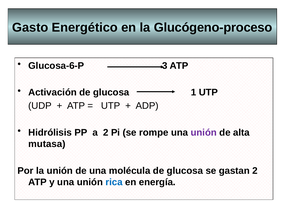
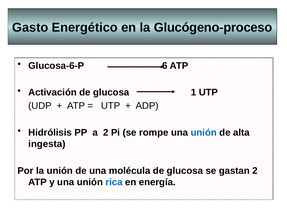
3: 3 -> 6
unión at (204, 133) colour: purple -> blue
mutasa: mutasa -> ingesta
